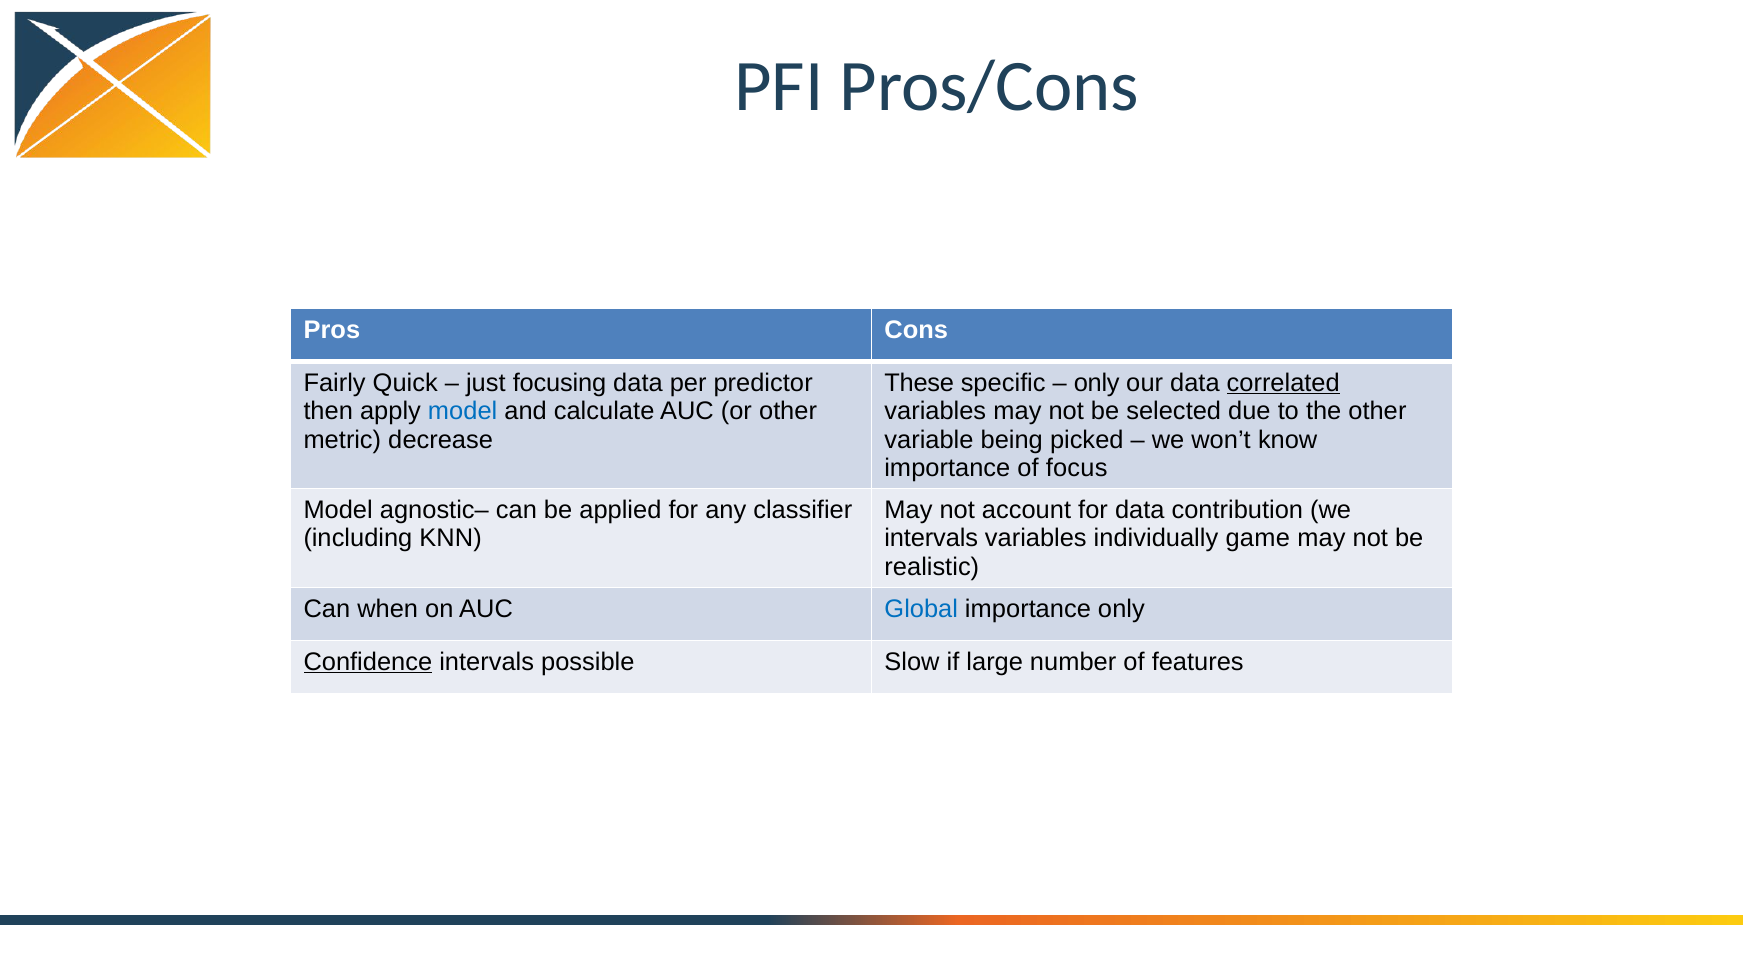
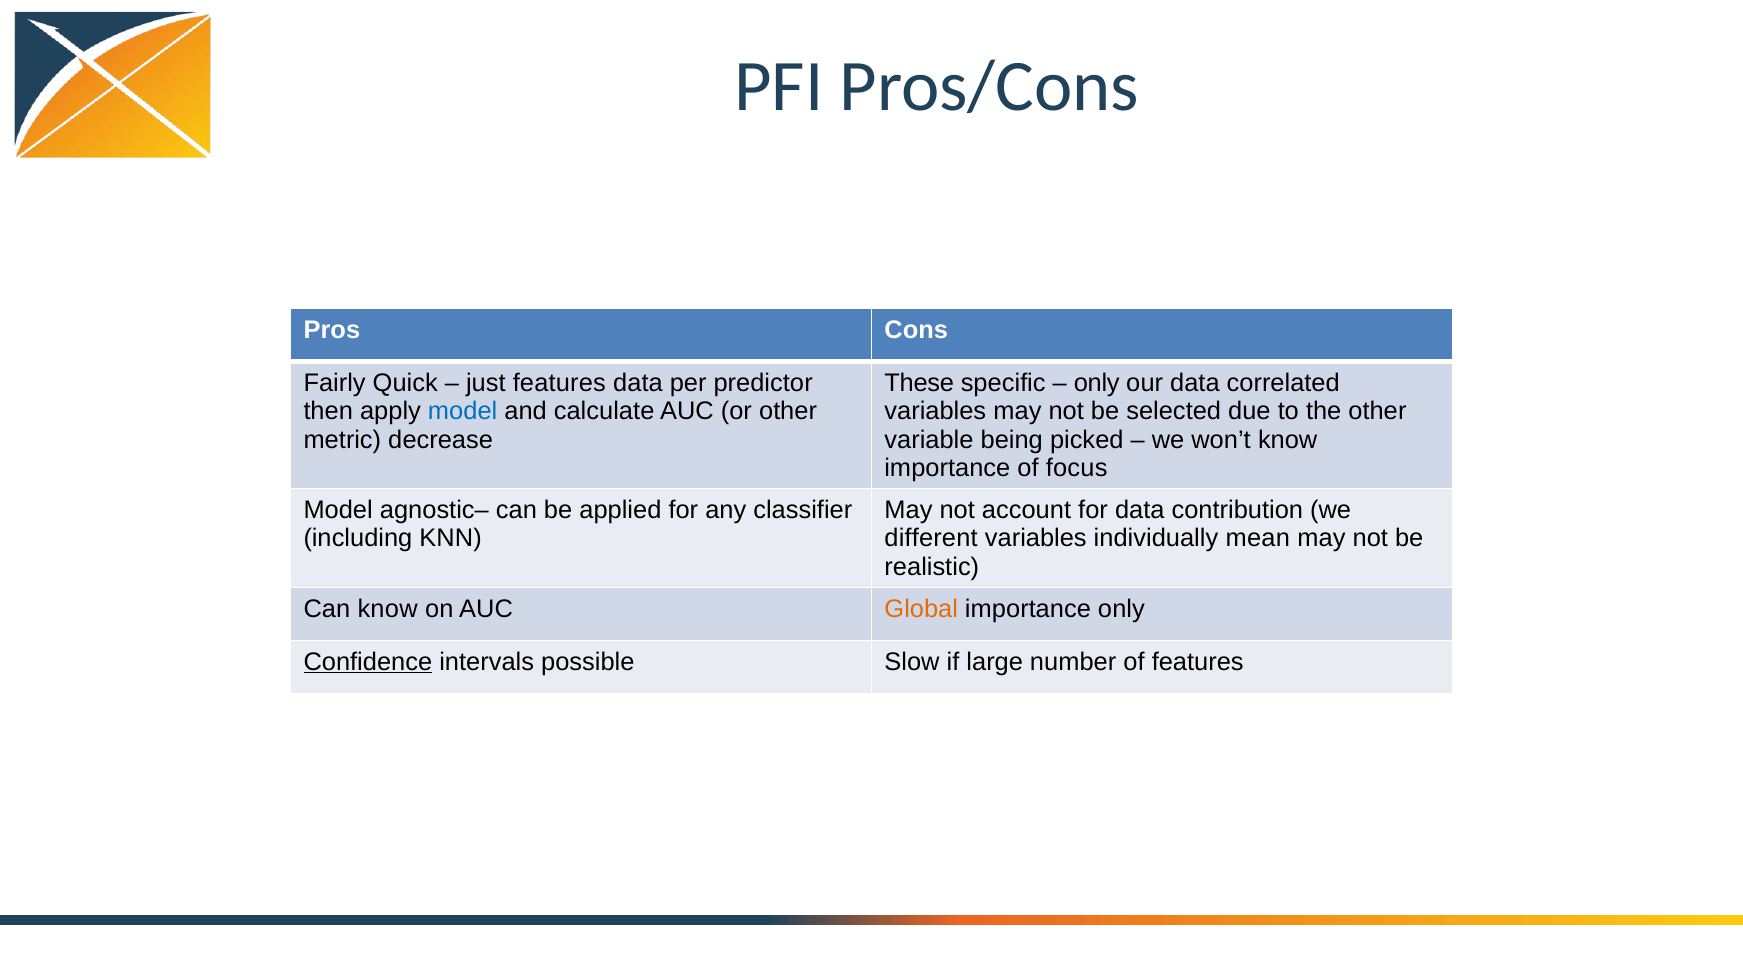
just focusing: focusing -> features
correlated underline: present -> none
intervals at (931, 539): intervals -> different
game: game -> mean
Can when: when -> know
Global colour: blue -> orange
